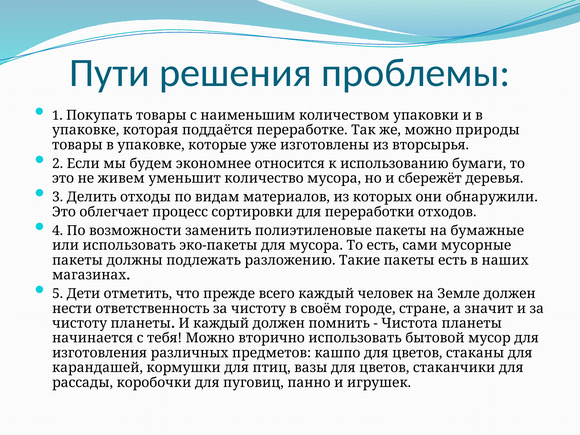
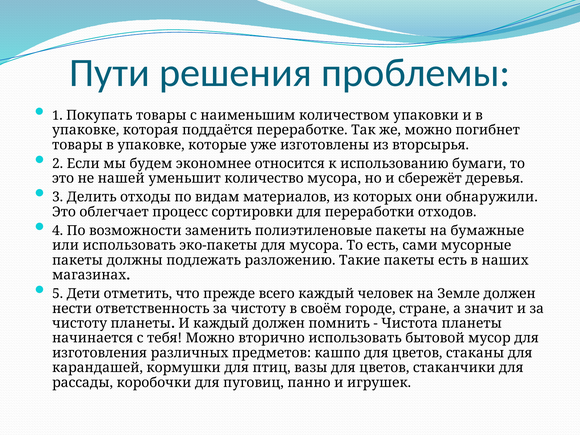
природы: природы -> погибнет
живем: живем -> нашей
